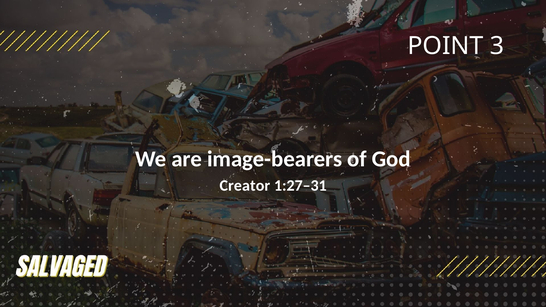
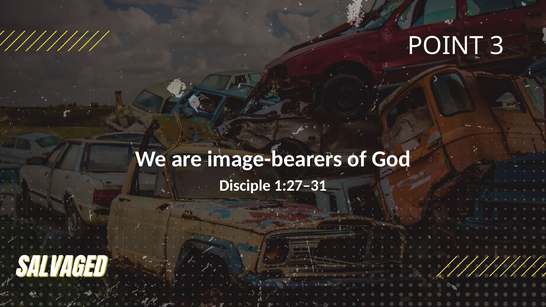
Creator: Creator -> Disciple
